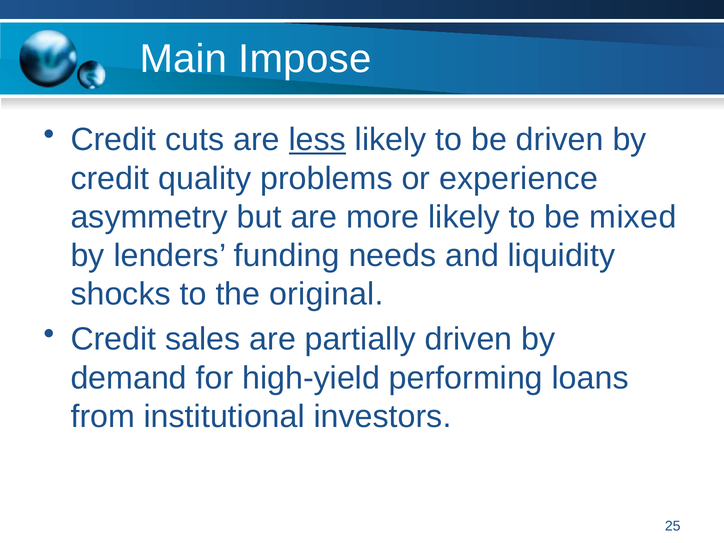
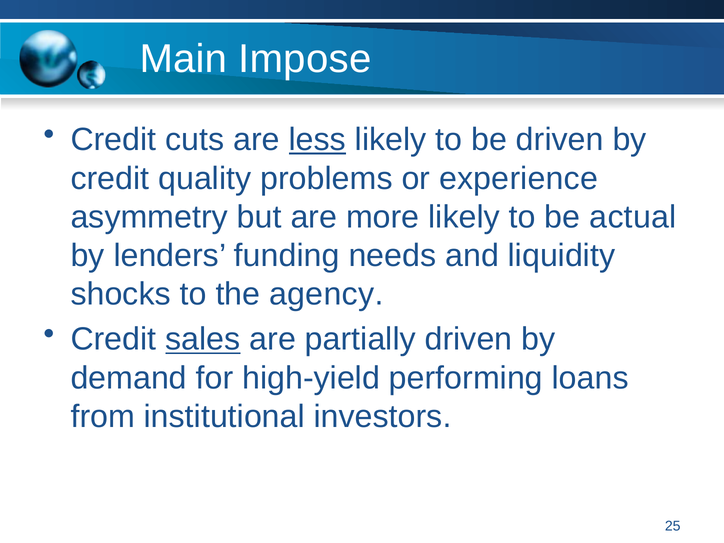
mixed: mixed -> actual
original: original -> agency
sales underline: none -> present
